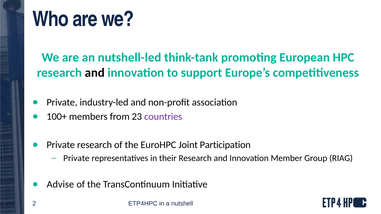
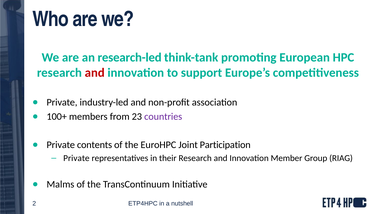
nutshell-led: nutshell-led -> research-led
and at (95, 73) colour: black -> red
Private research: research -> contents
Advise: Advise -> Malms
